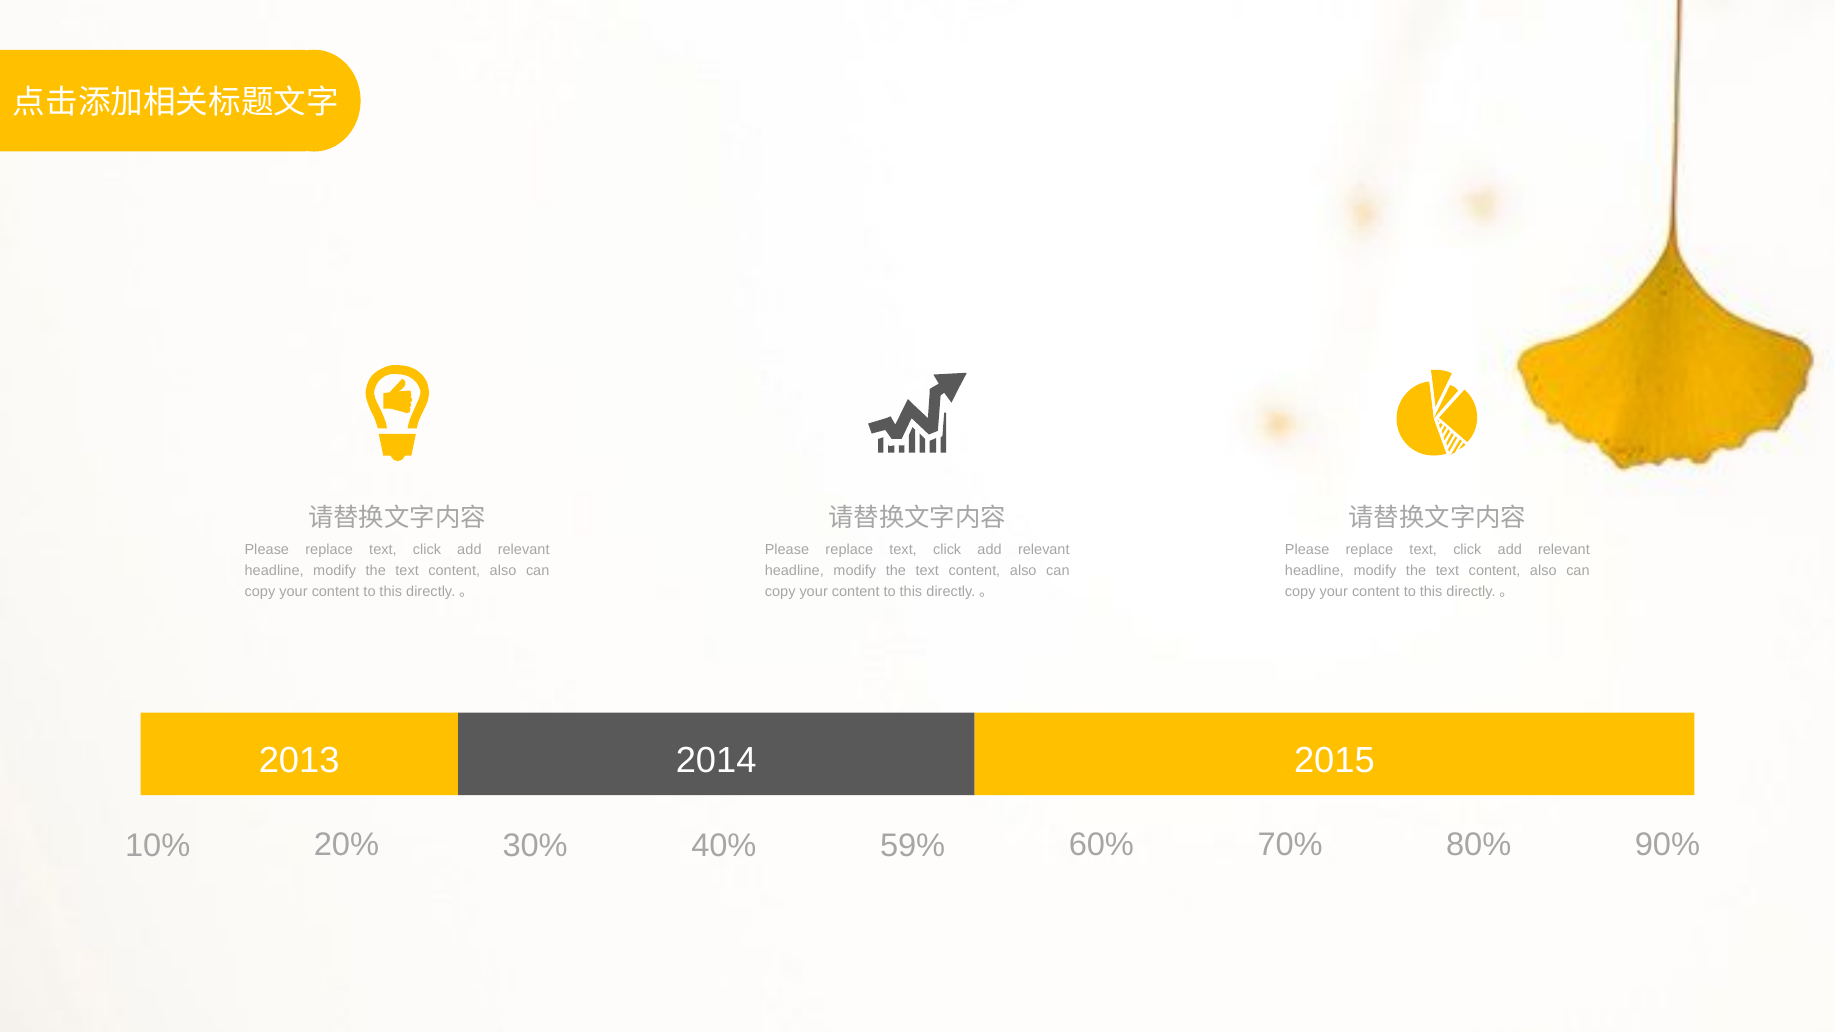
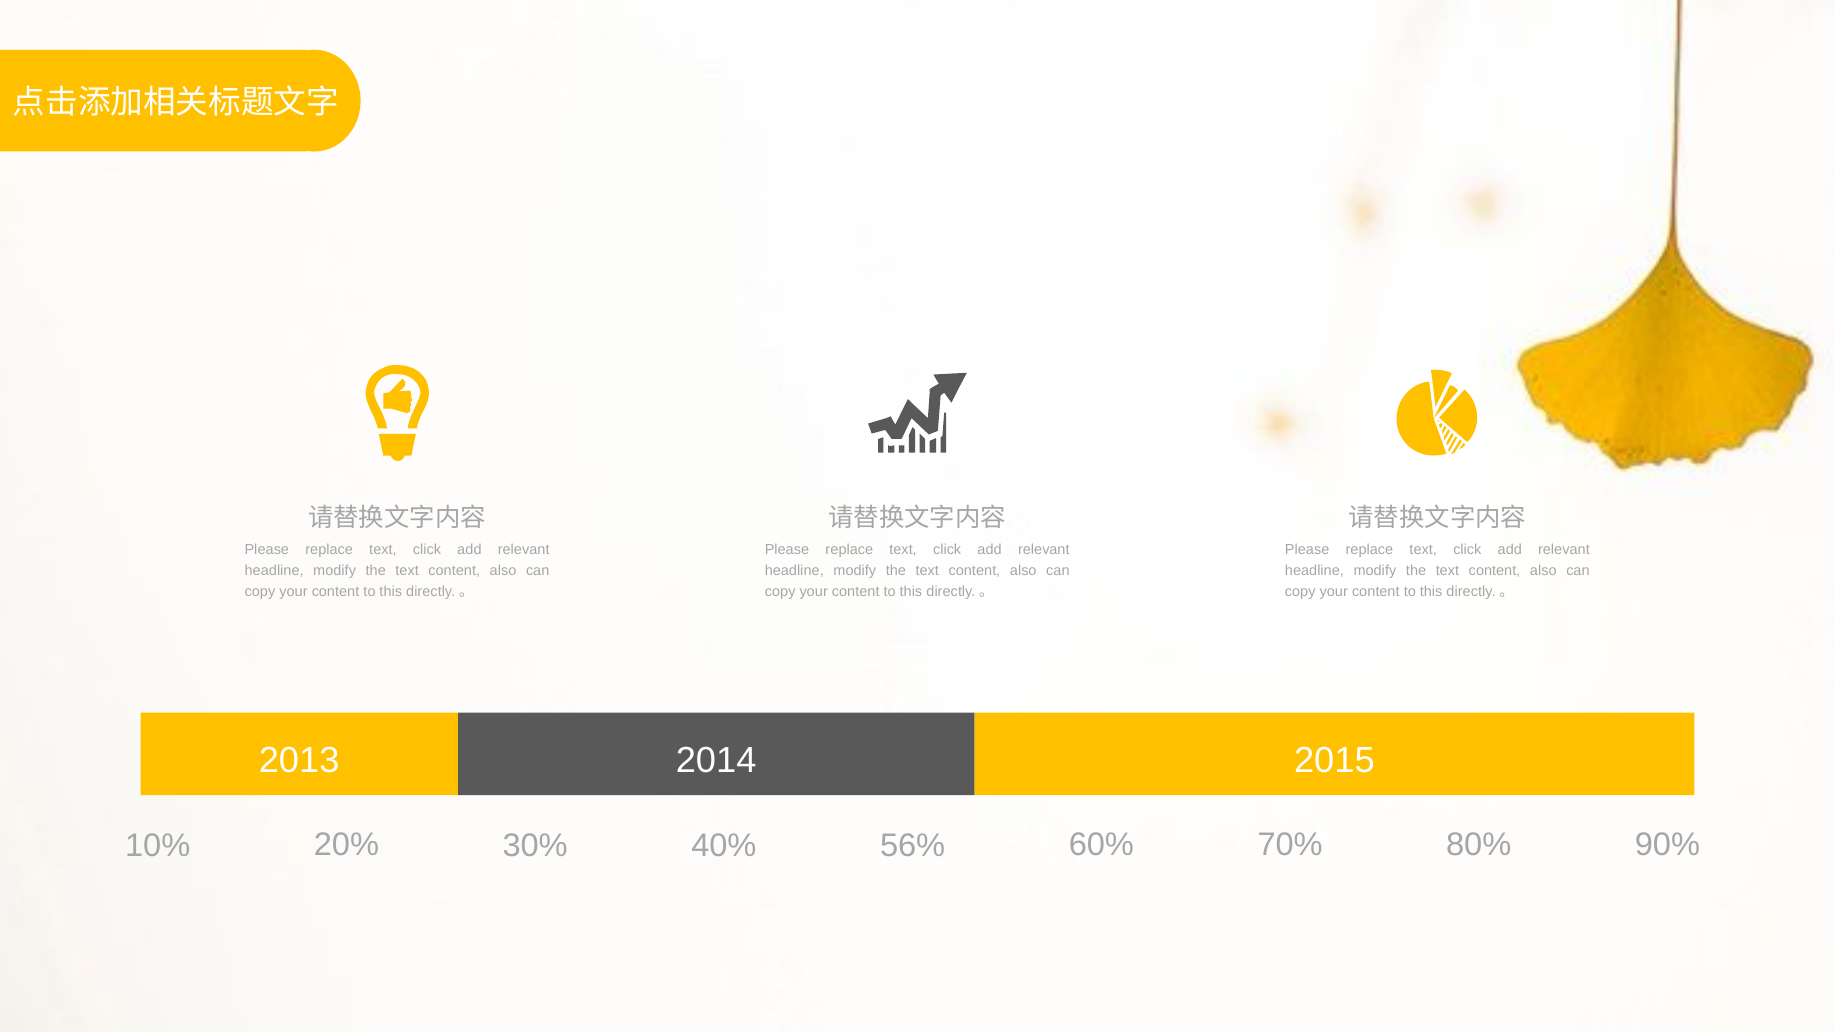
59%: 59% -> 56%
